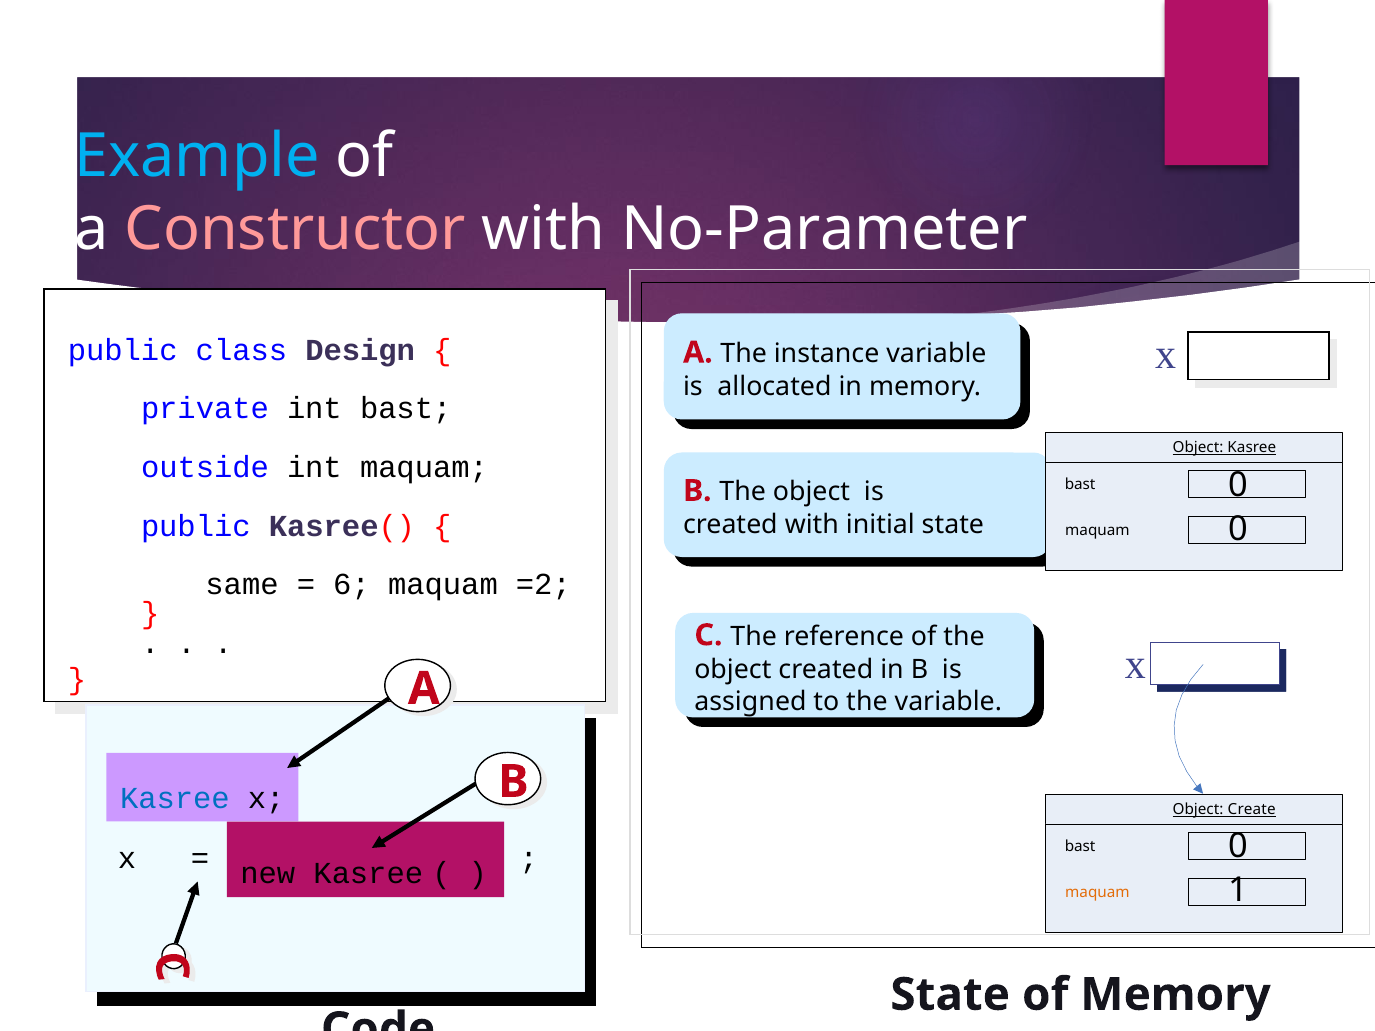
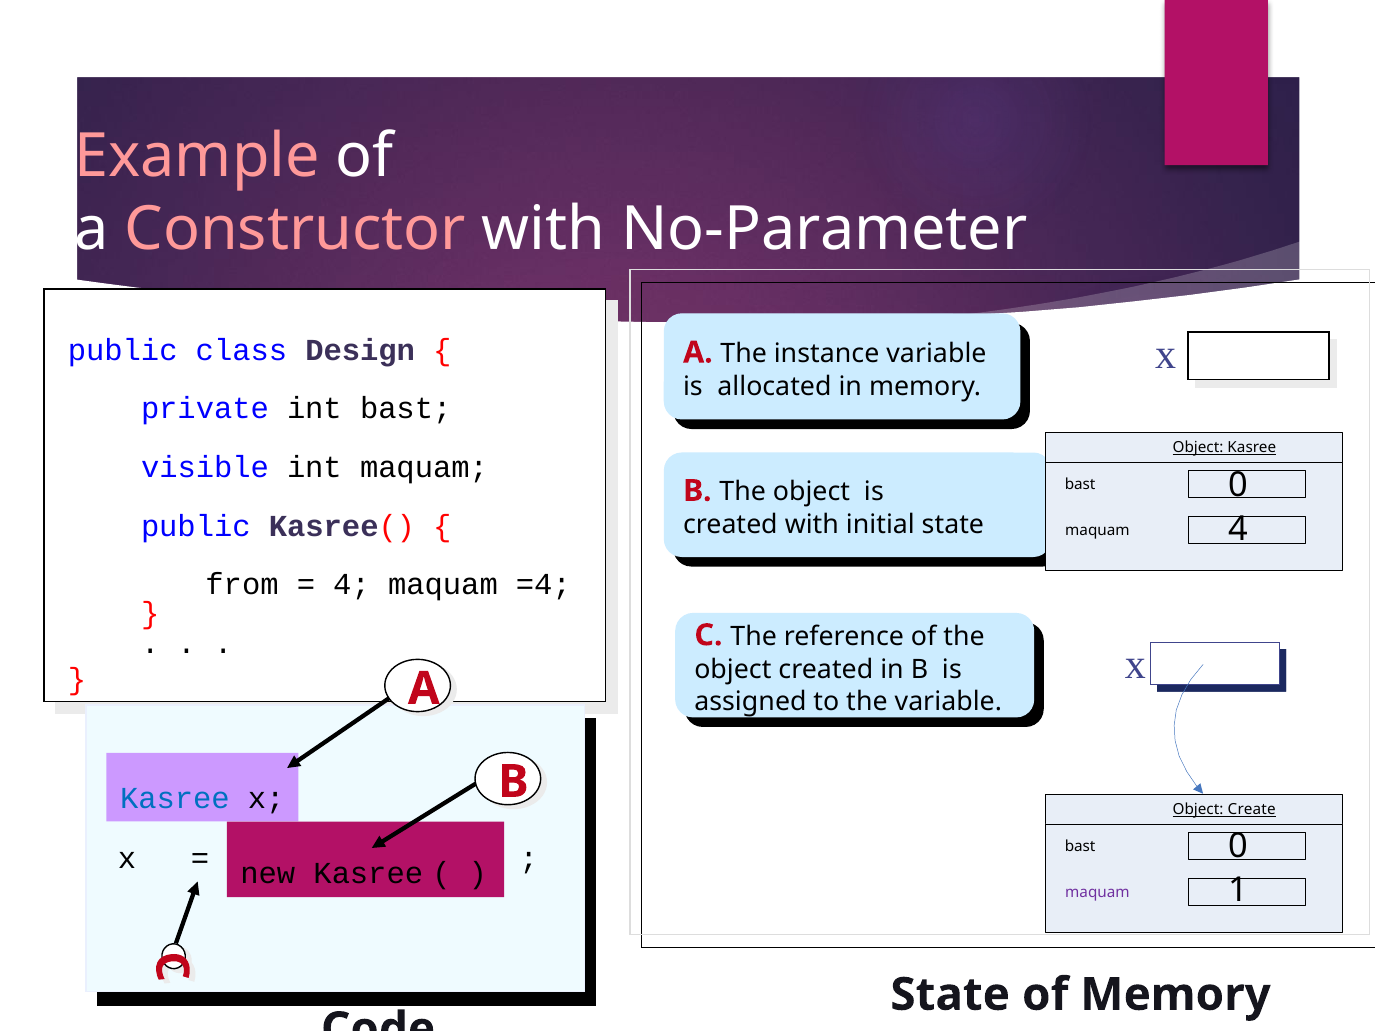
Example colour: light blue -> pink
outside: outside -> visible
maquam 0: 0 -> 4
same: same -> from
6 at (352, 585): 6 -> 4
=2: =2 -> =4
maquam at (1097, 892) colour: orange -> purple
